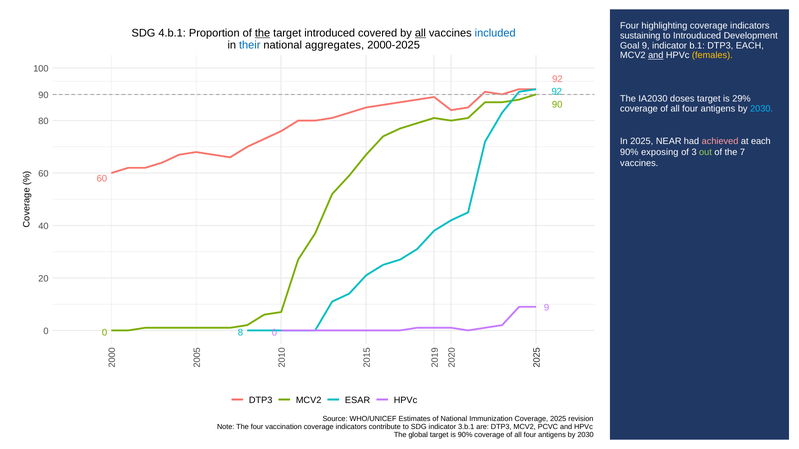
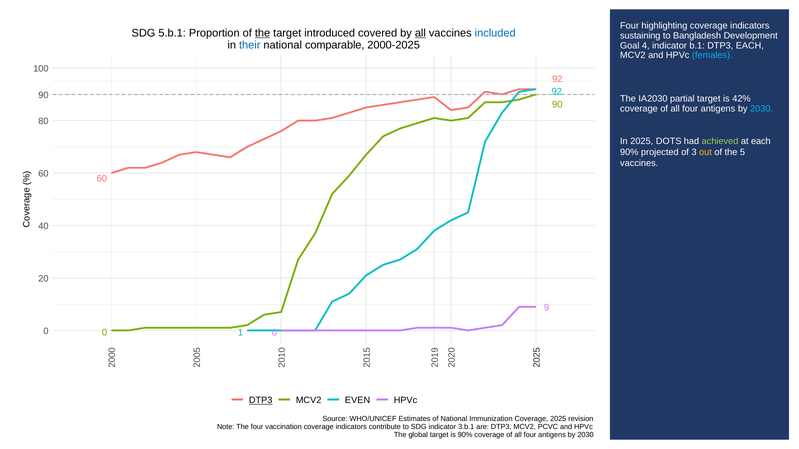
4.b.1: 4.b.1 -> 5.b.1
Introuduced: Introuduced -> Bangladesh
aggregates: aggregates -> comparable
Goal 9: 9 -> 4
and at (656, 55) underline: present -> none
females colour: yellow -> light blue
doses: doses -> partial
29%: 29% -> 42%
NEAR: NEAR -> DOTS
achieved colour: pink -> light green
exposing: exposing -> projected
out colour: light green -> yellow
the 7: 7 -> 5
8 at (240, 333): 8 -> 1
DTP3 at (261, 401) underline: none -> present
ESAR: ESAR -> EVEN
